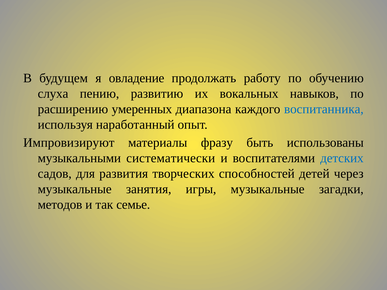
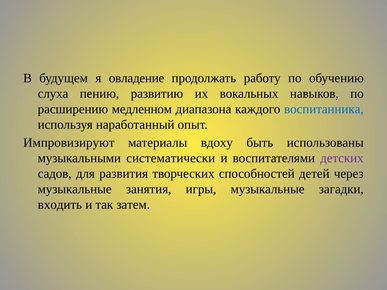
умеренных: умеренных -> медленном
фразу: фразу -> вдоху
детских colour: blue -> purple
методов: методов -> входить
семье: семье -> затем
